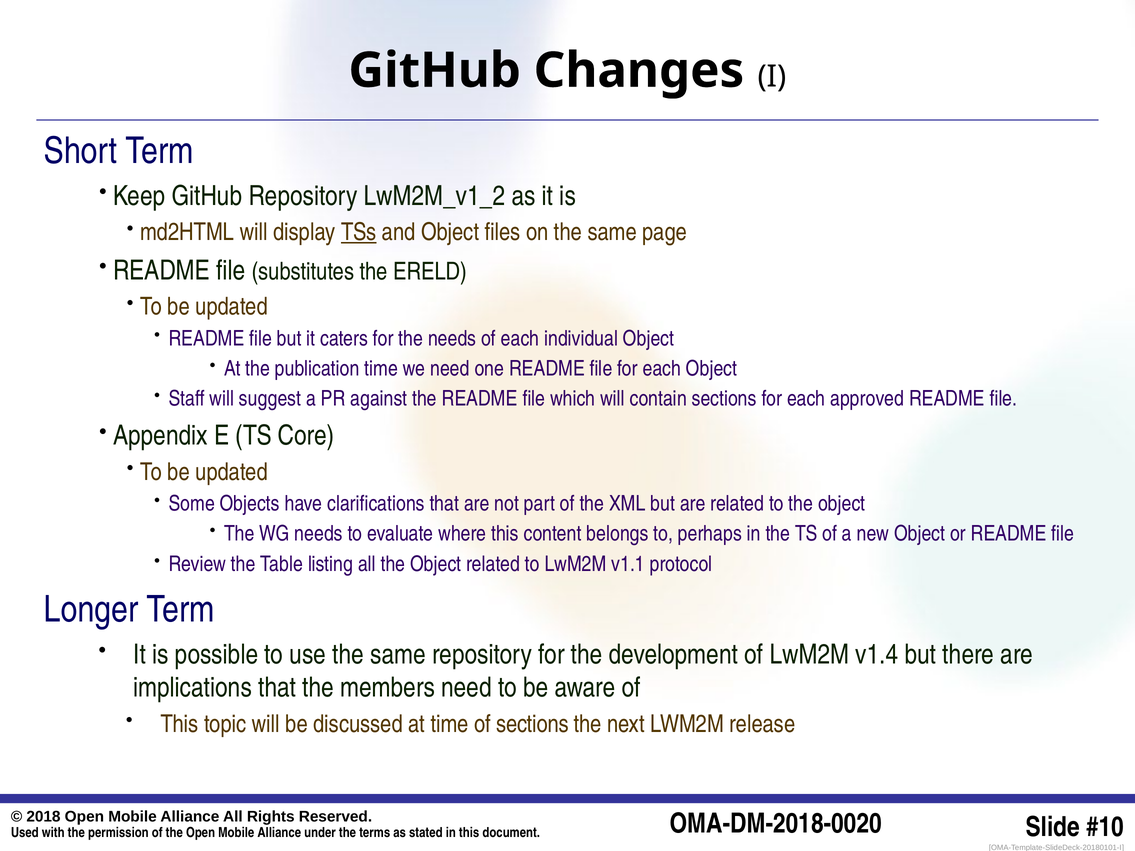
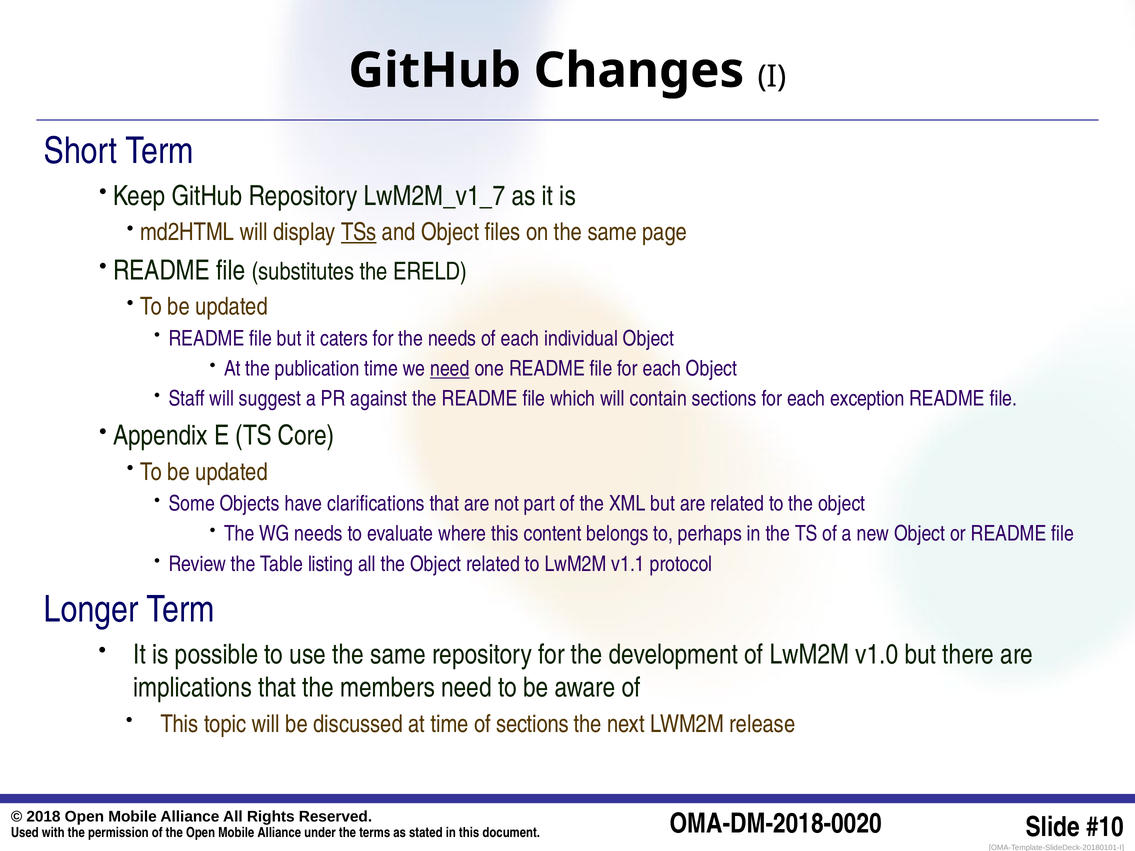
LwM2M_v1_2: LwM2M_v1_2 -> LwM2M_v1_7
need at (450, 369) underline: none -> present
approved: approved -> exception
v1.4: v1.4 -> v1.0
